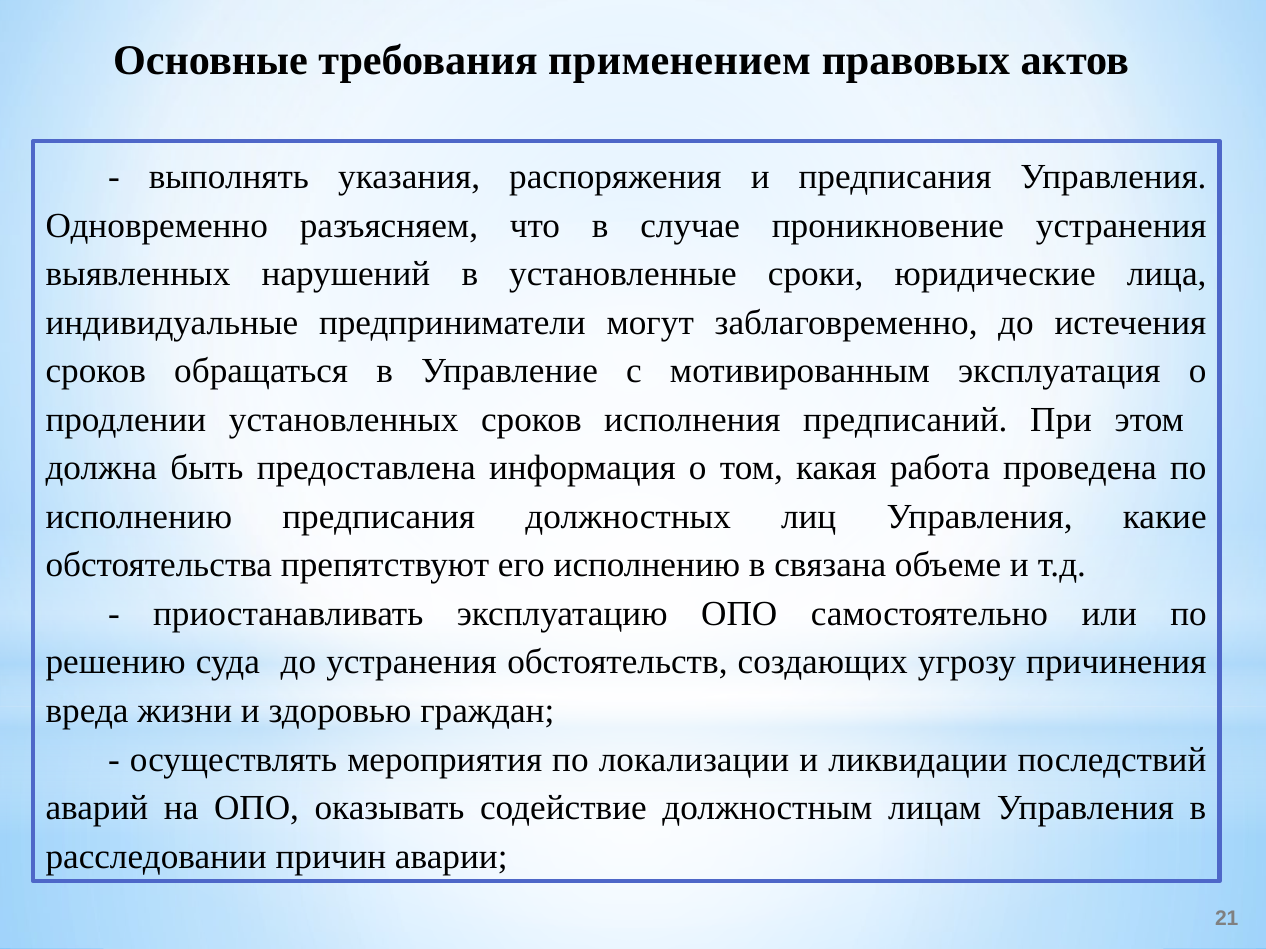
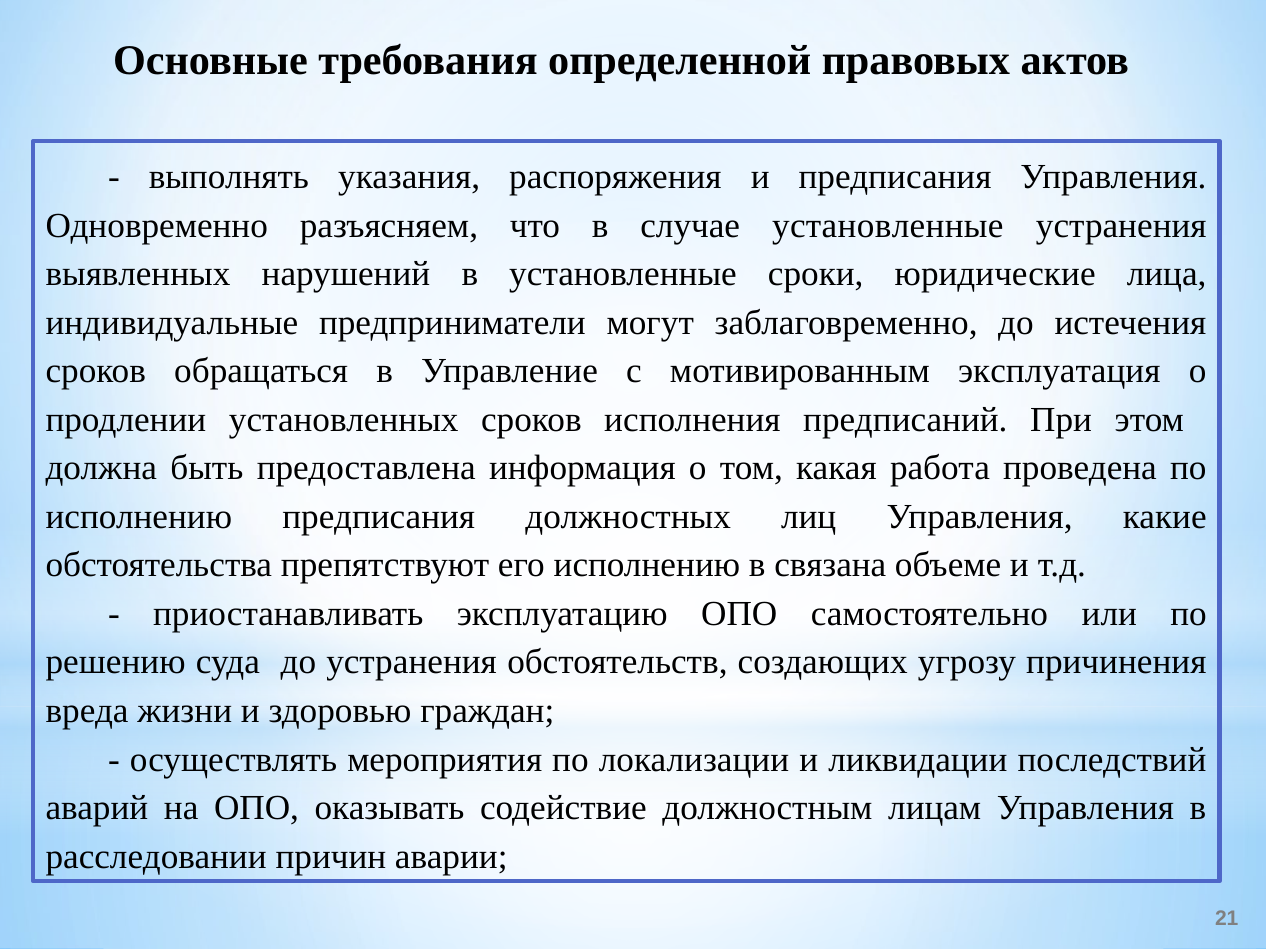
применением: применением -> определенной
случае проникновение: проникновение -> установленные
